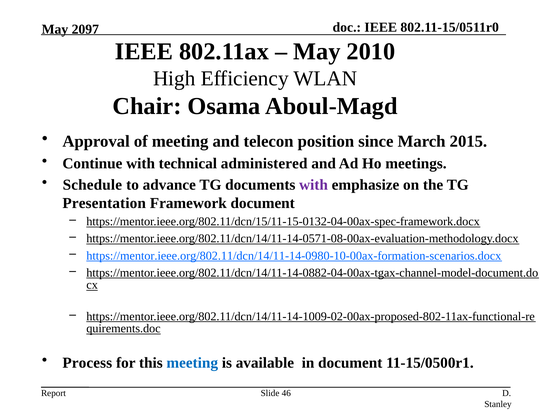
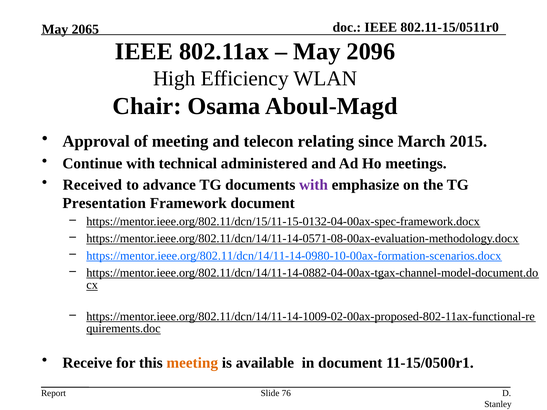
2097: 2097 -> 2065
2010: 2010 -> 2096
position: position -> relating
Schedule: Schedule -> Received
Process: Process -> Receive
meeting at (192, 363) colour: blue -> orange
46: 46 -> 76
